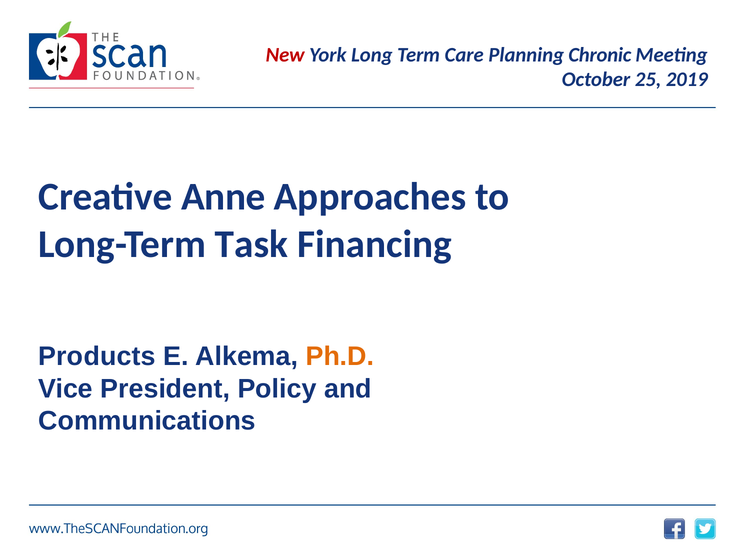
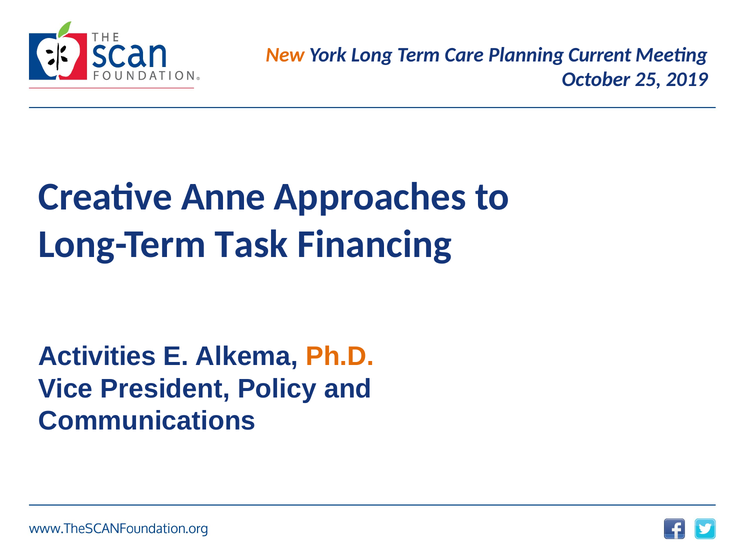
New colour: red -> orange
Chronic: Chronic -> Current
Products: Products -> Activities
